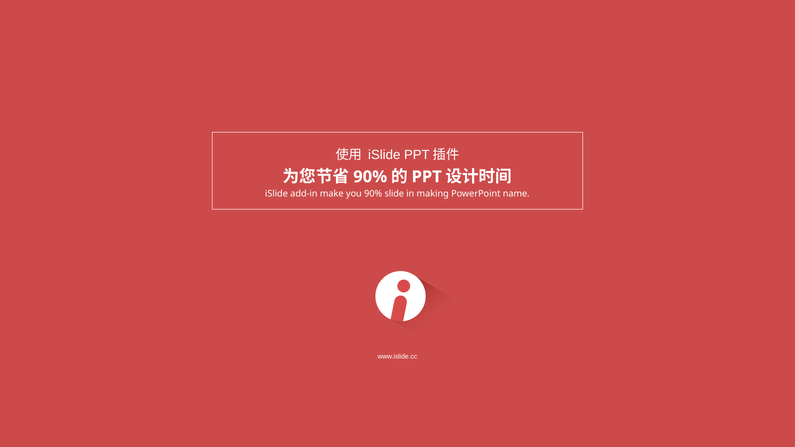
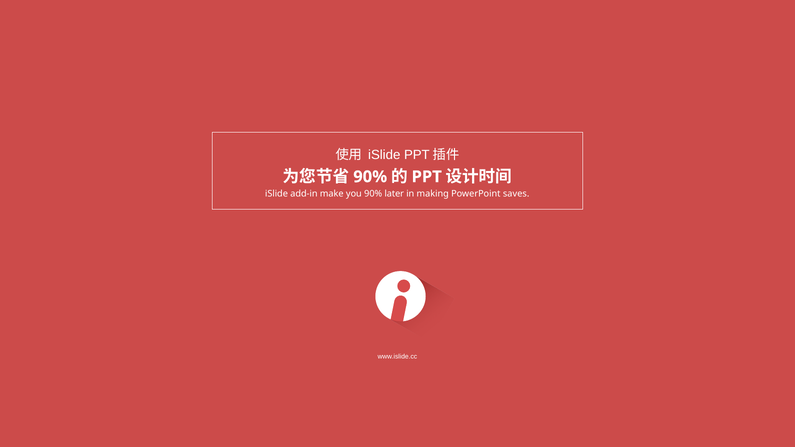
slide: slide -> later
name: name -> saves
